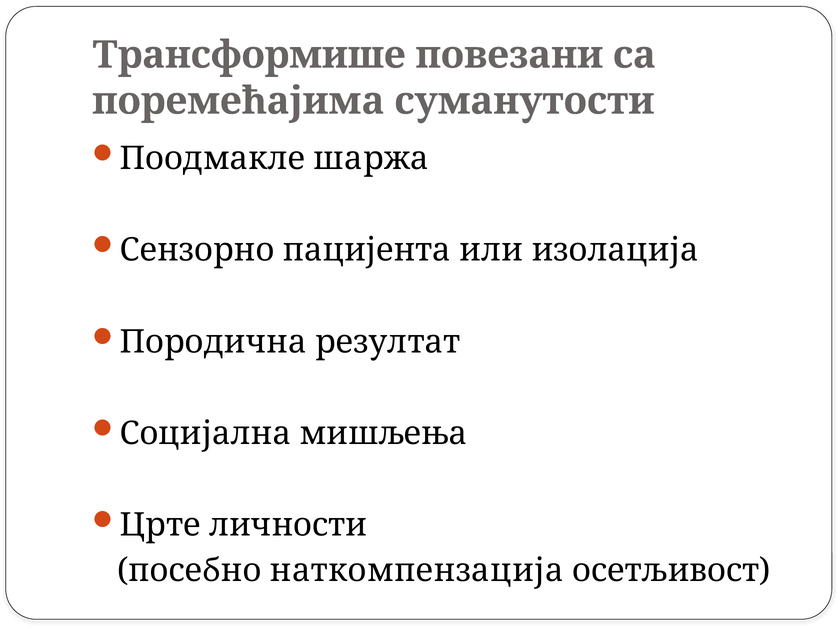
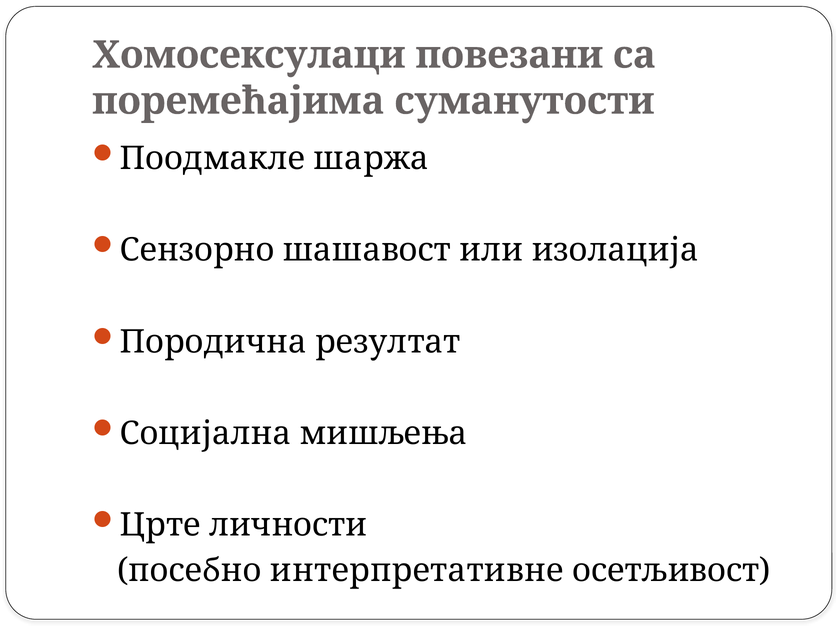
Трансформише: Трансформише -> Хомосексулаци
пацијента: пацијента -> шашавост
наткомпензација: наткомпензација -> интерпретативне
